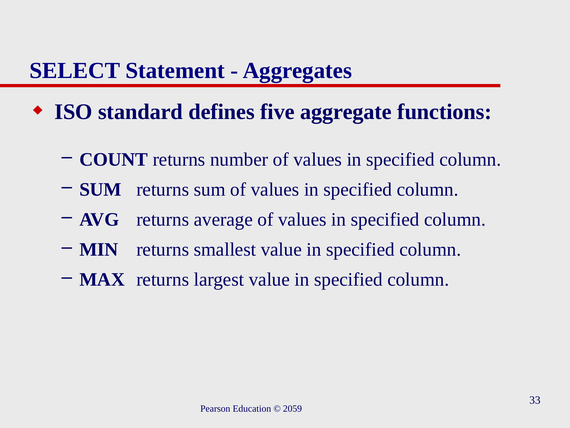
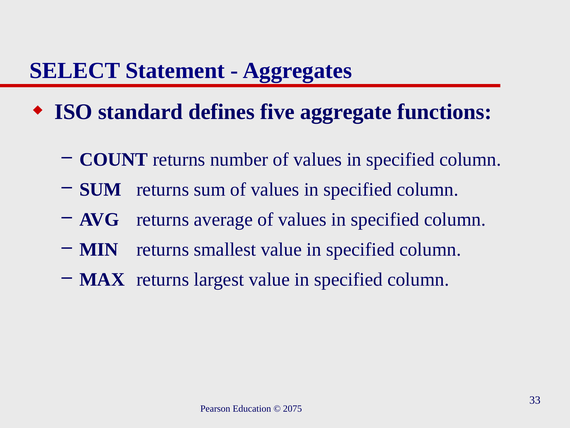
2059: 2059 -> 2075
